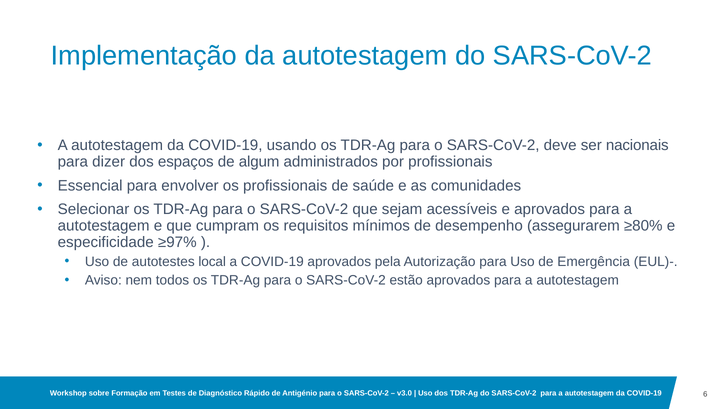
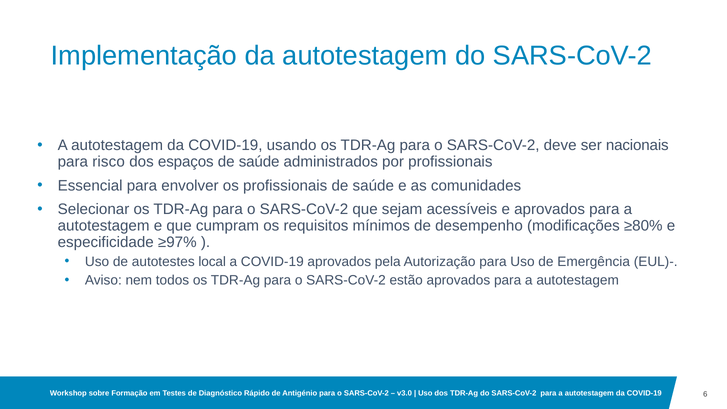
dizer: dizer -> risco
algum at (259, 162): algum -> saúde
assegurarem: assegurarem -> modificações
